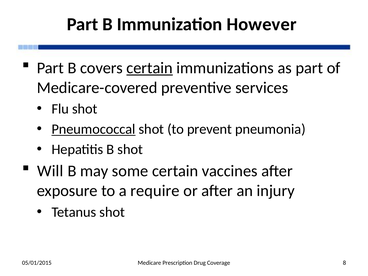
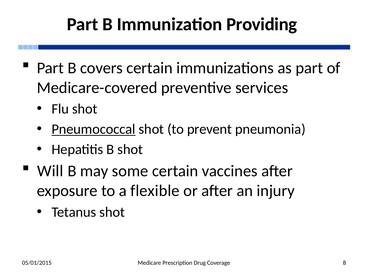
However: However -> Providing
certain at (150, 68) underline: present -> none
require: require -> flexible
